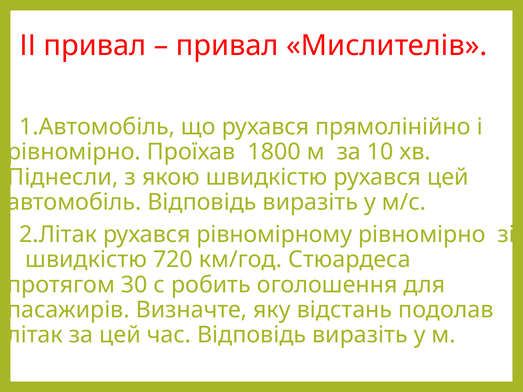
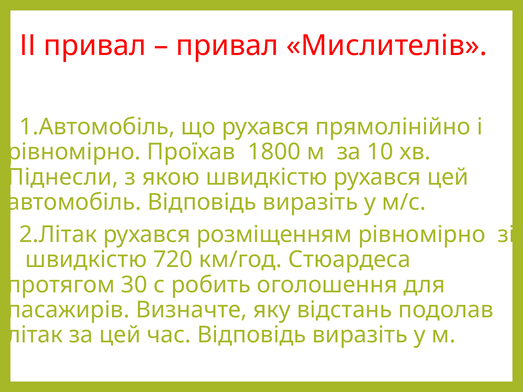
рівномірному: рівномірному -> розміщенням
